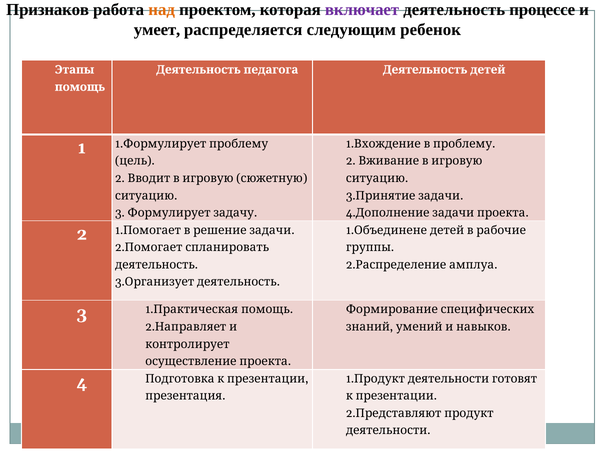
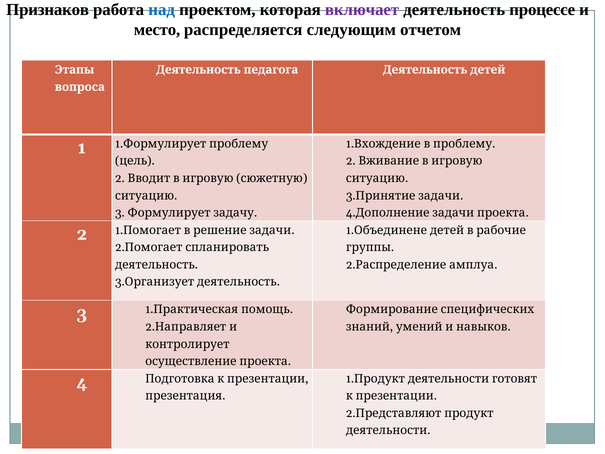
над colour: orange -> blue
умеет: умеет -> место
ребенок: ребенок -> отчетом
помощь at (80, 87): помощь -> вопроса
